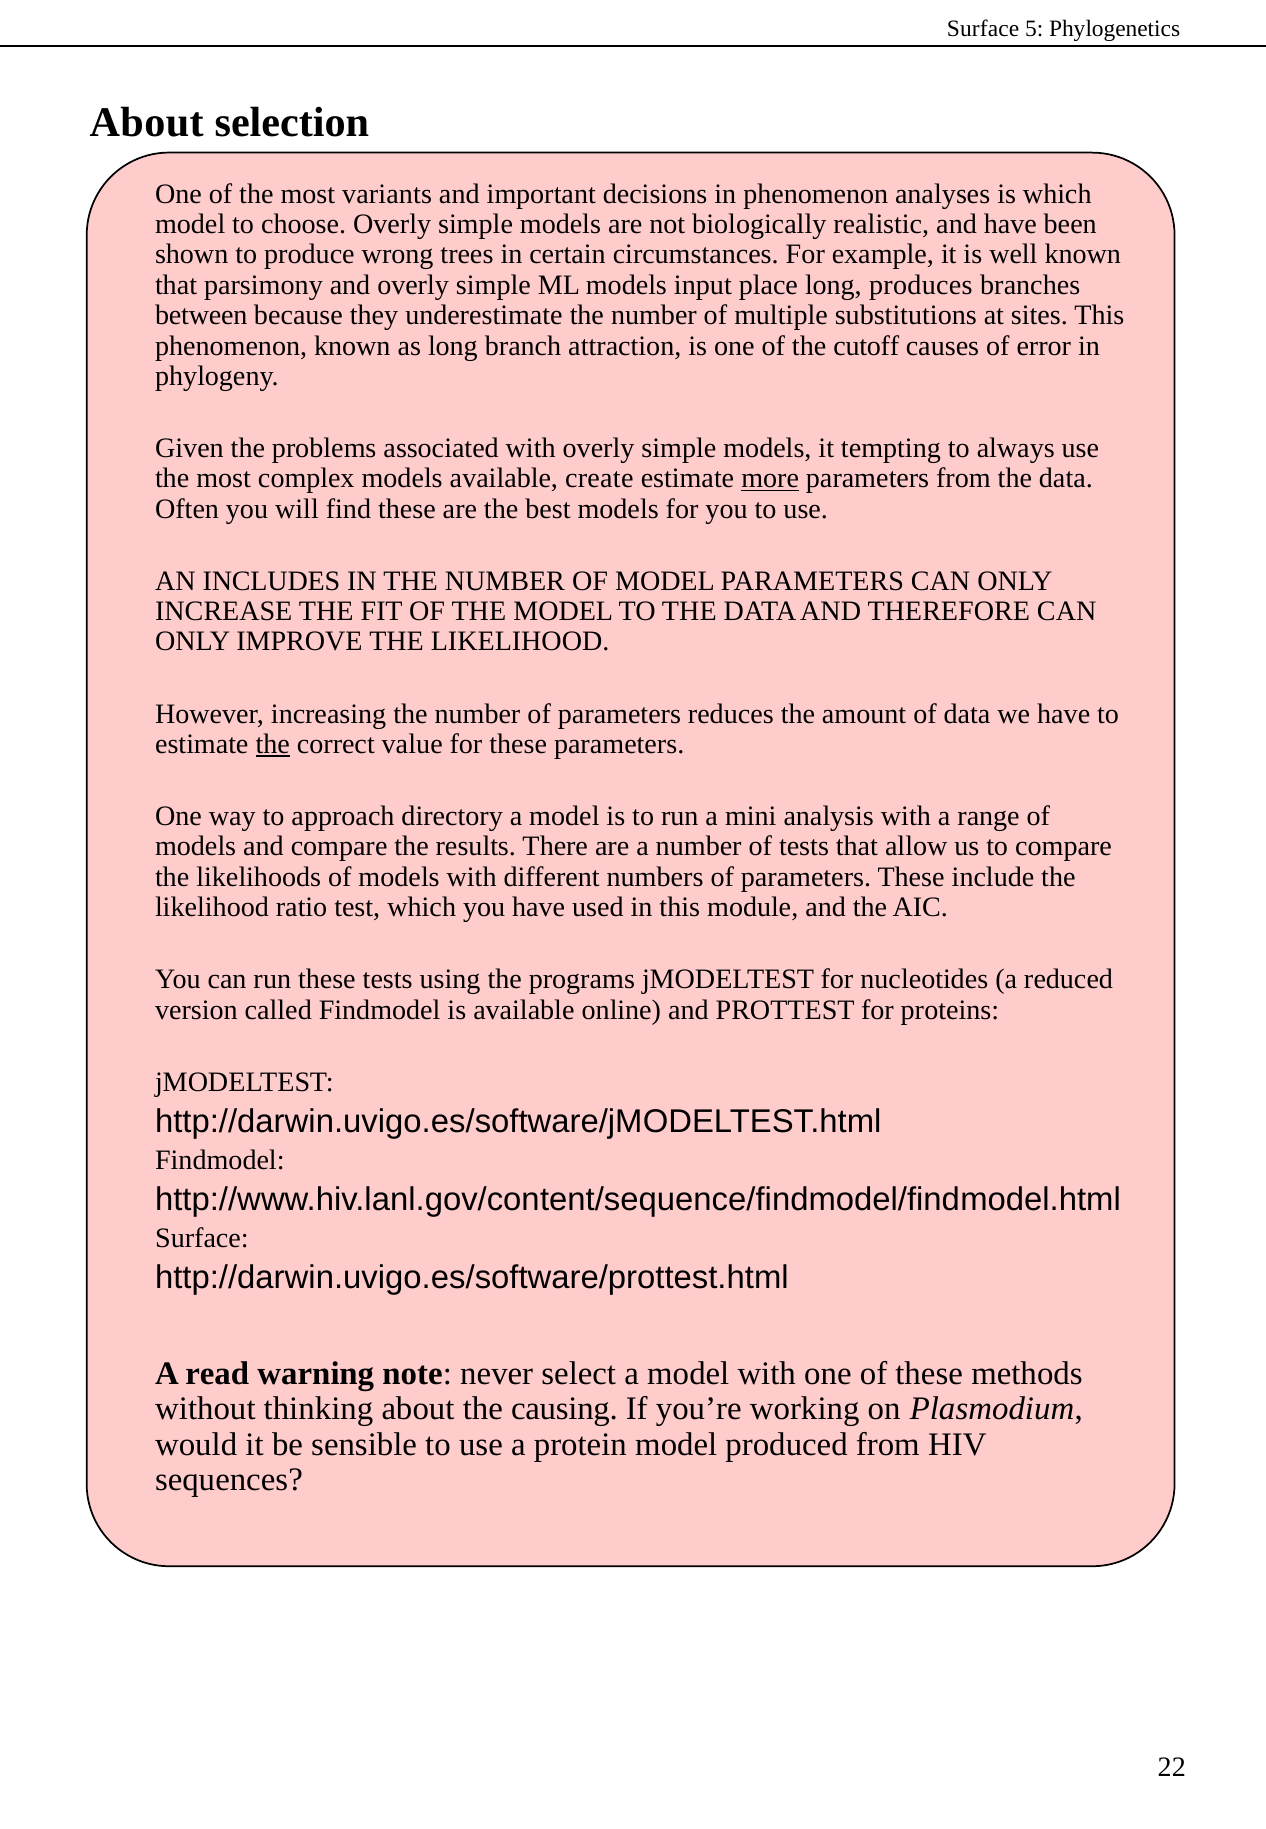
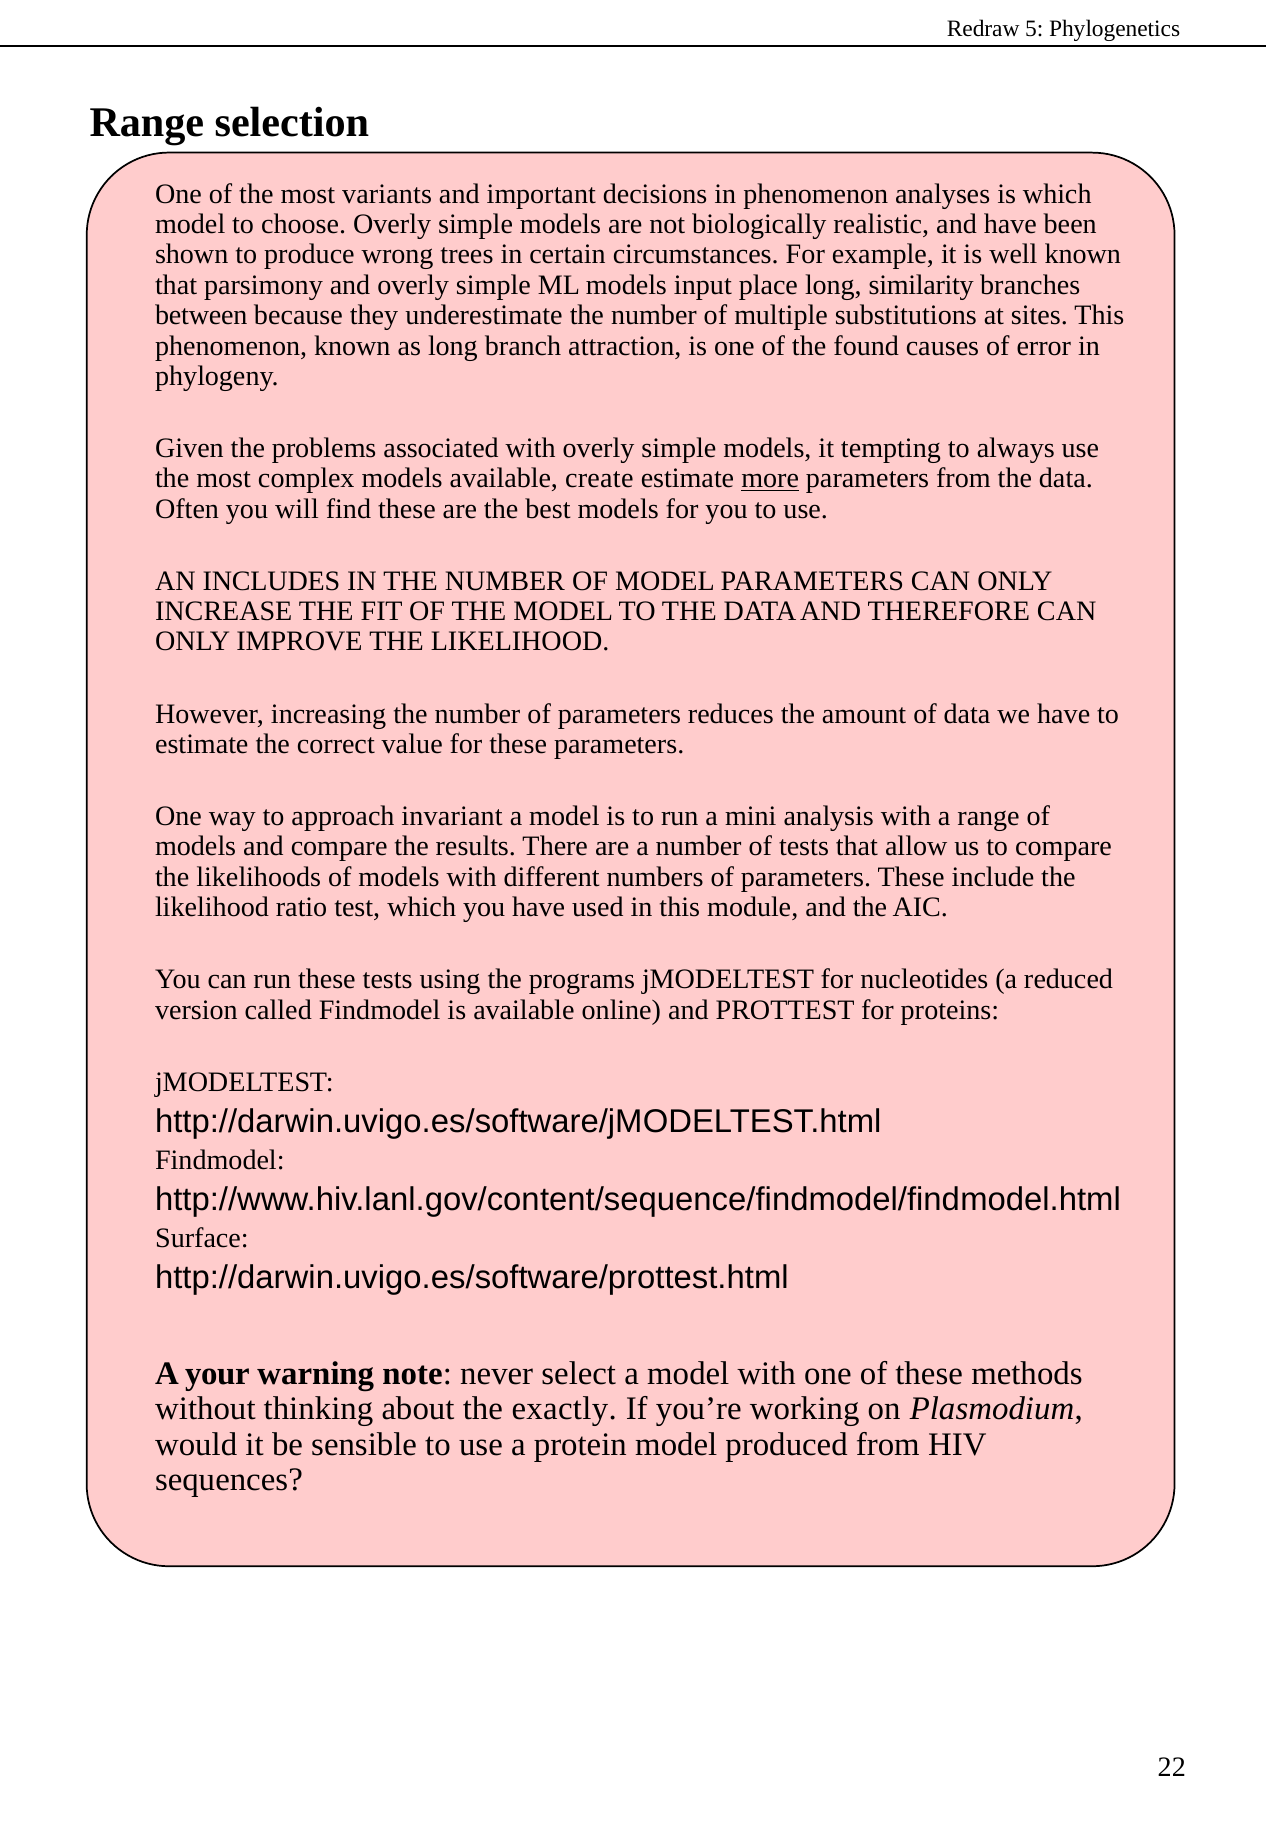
Surface at (983, 29): Surface -> Redraw
About at (147, 122): About -> Range
produces: produces -> similarity
cutoff: cutoff -> found
the at (273, 744) underline: present -> none
directory: directory -> invariant
read: read -> your
causing: causing -> exactly
